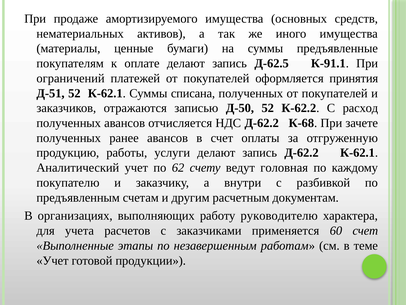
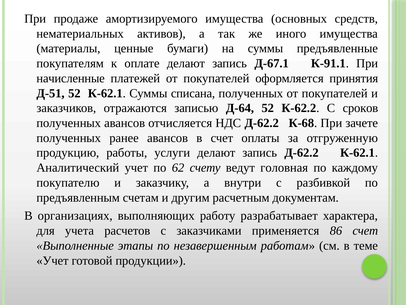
Д-62.5: Д-62.5 -> Д-67.1
ограничений: ограничений -> начисленные
Д-50: Д-50 -> Д-64
расход: расход -> сроков
руководителю: руководителю -> разрабатывает
60: 60 -> 86
